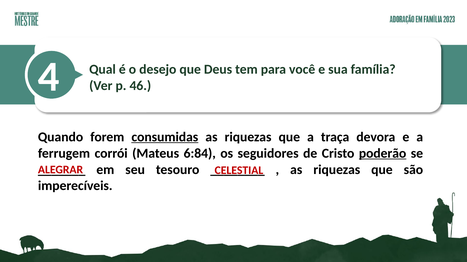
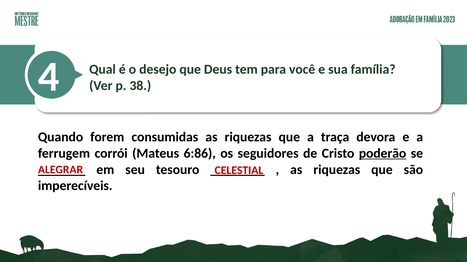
46: 46 -> 38
consumidas underline: present -> none
6:84: 6:84 -> 6:86
